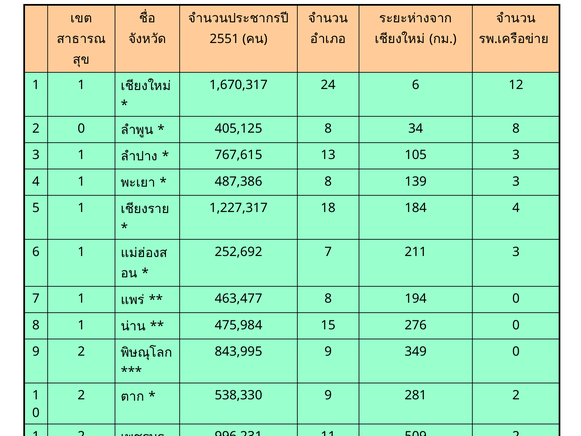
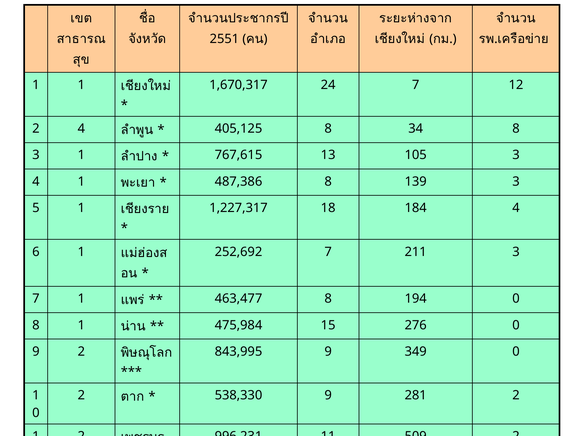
24 6: 6 -> 7
2 0: 0 -> 4
